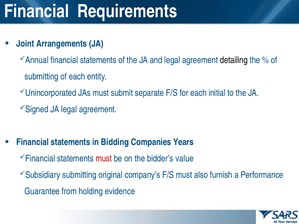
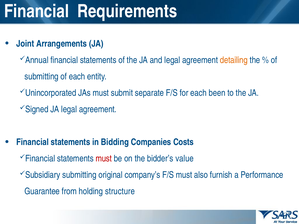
detailing colour: black -> orange
initial: initial -> been
Years: Years -> Costs
evidence: evidence -> structure
